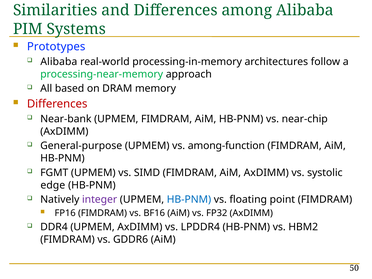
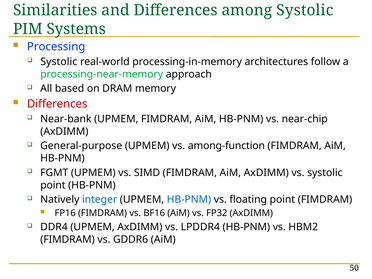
among Alibaba: Alibaba -> Systolic
Prototypes: Prototypes -> Processing
Alibaba at (59, 62): Alibaba -> Systolic
edge at (53, 185): edge -> point
integer colour: purple -> blue
